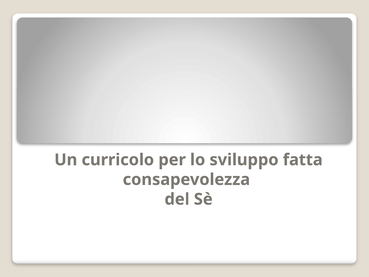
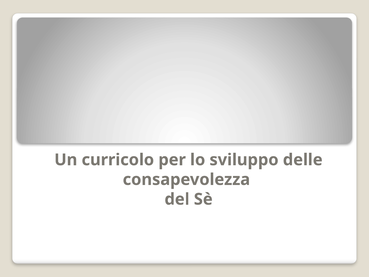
fatta: fatta -> delle
